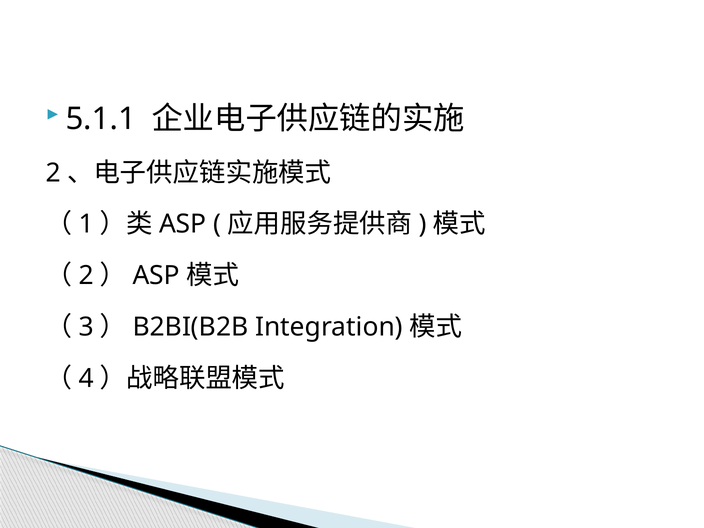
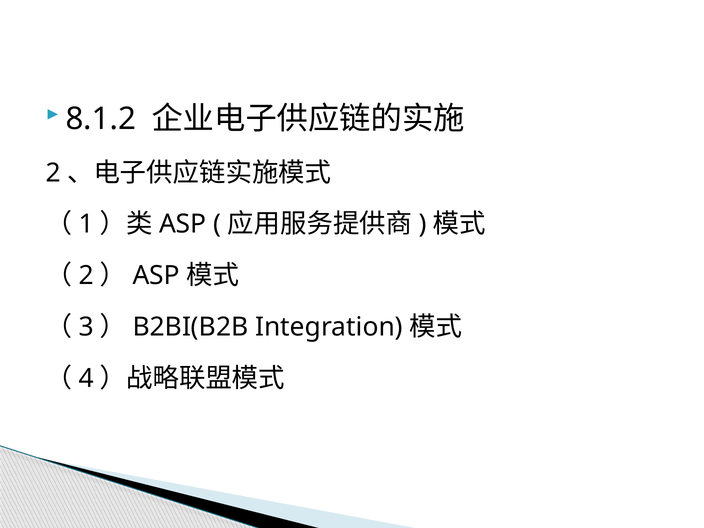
5.1.1: 5.1.1 -> 8.1.2
